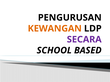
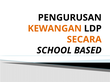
SECARA colour: purple -> orange
